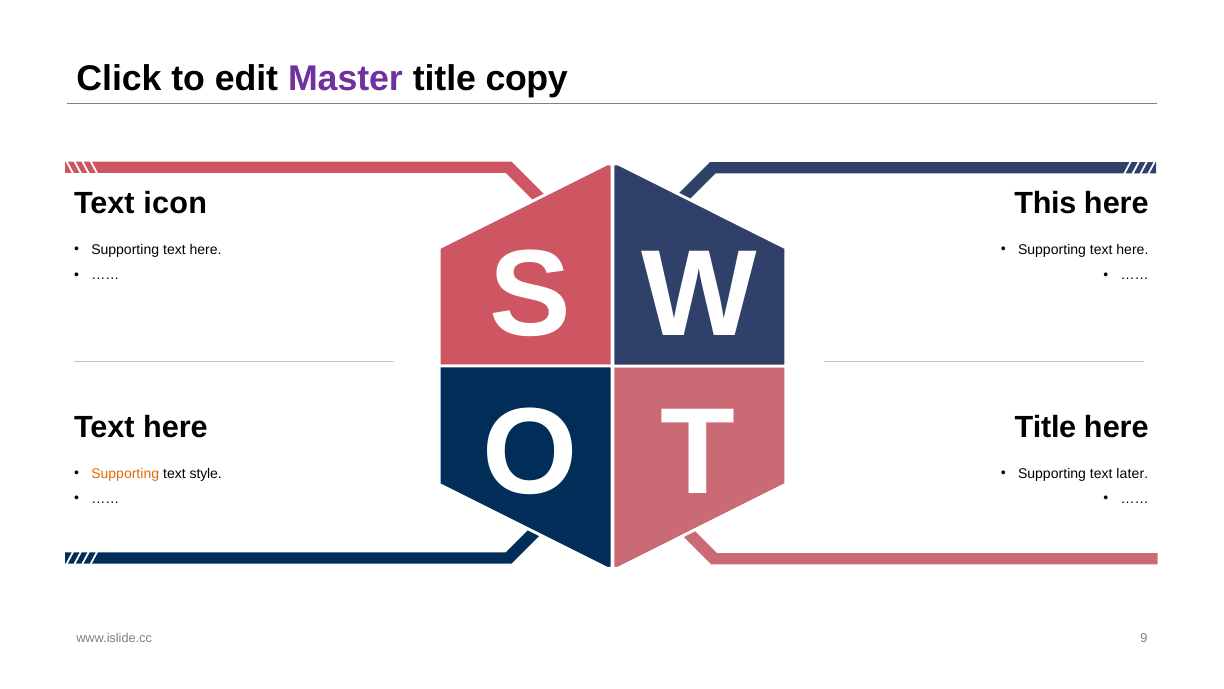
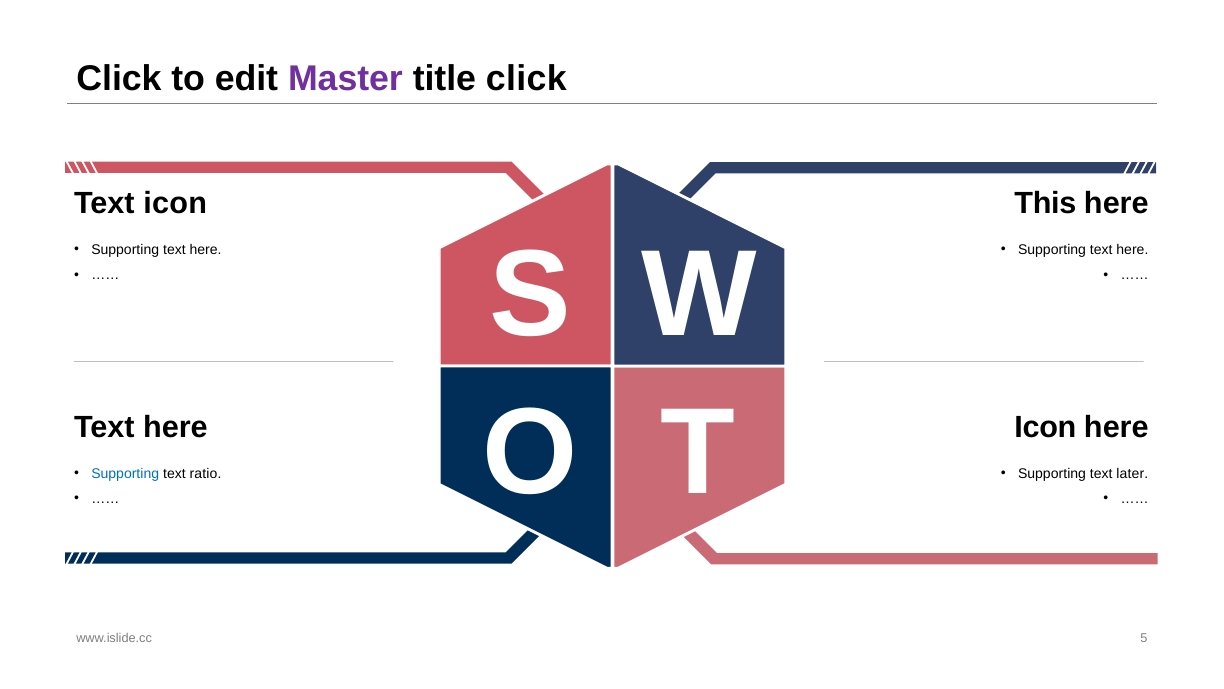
title copy: copy -> click
Title at (1045, 427): Title -> Icon
Supporting at (125, 473) colour: orange -> blue
style: style -> ratio
9: 9 -> 5
